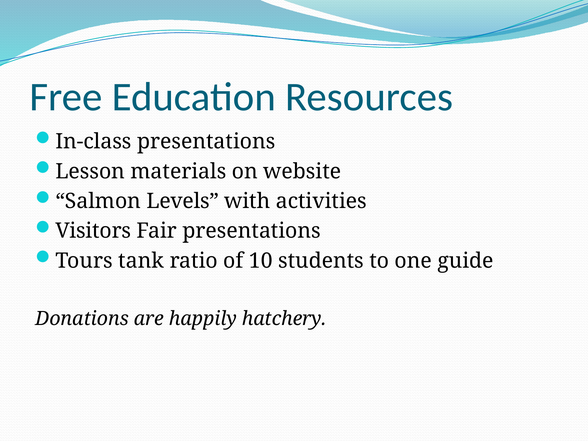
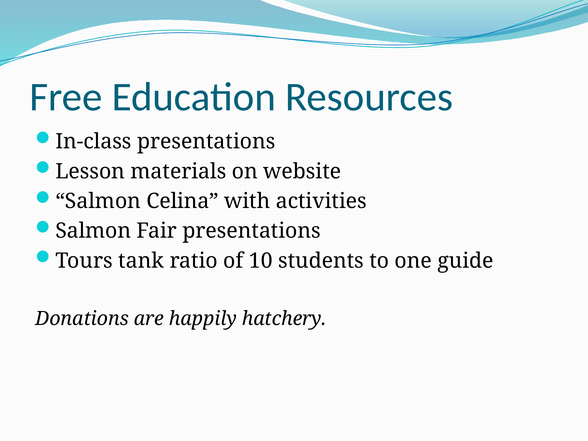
Levels: Levels -> Celina
Visitors at (93, 231): Visitors -> Salmon
